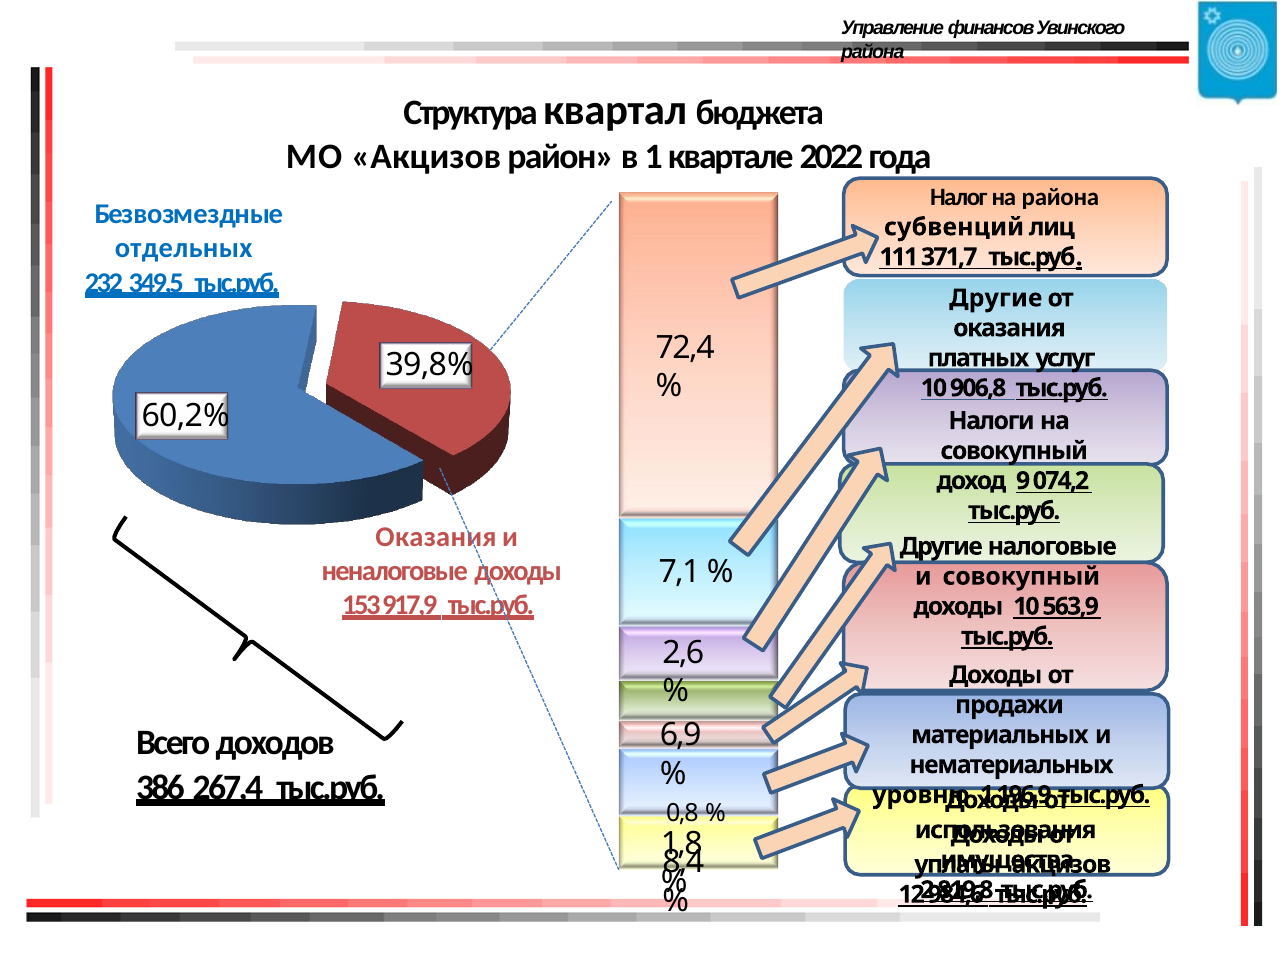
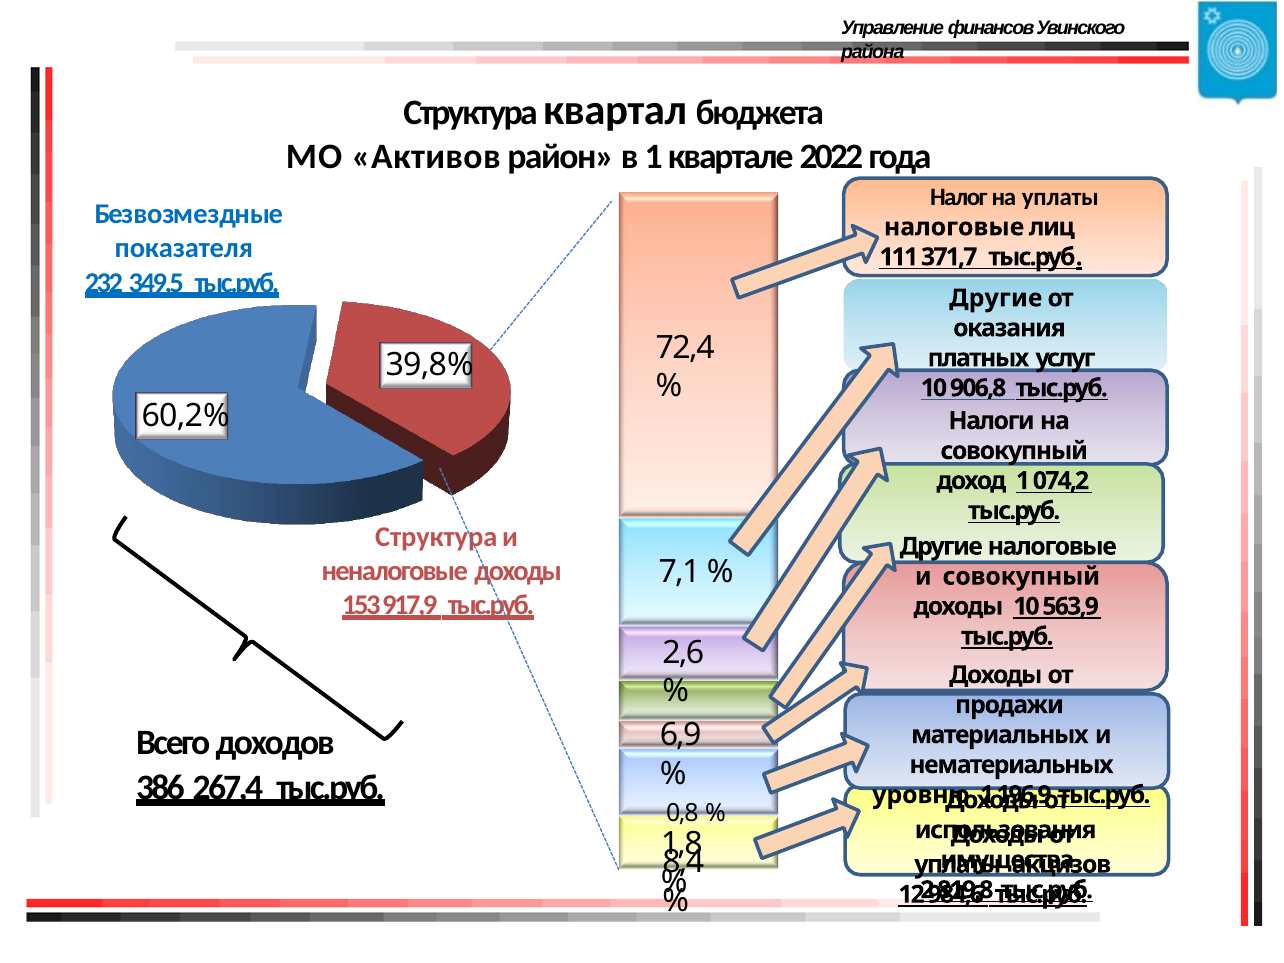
МО Акцизов: Акцизов -> Активов
на района: района -> уплаты
субвенций at (954, 227): субвенций -> налоговые
отдельных: отдельных -> показателя
доход 9: 9 -> 1
Оказания at (436, 537): Оказания -> Структура
